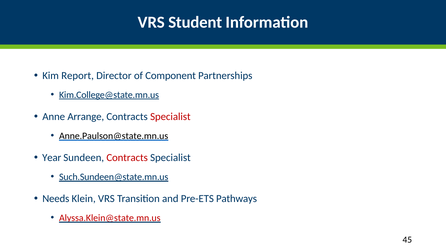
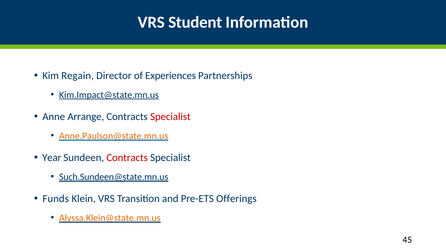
Report: Report -> Regain
Component: Component -> Experiences
Kim.College@state.mn.us: Kim.College@state.mn.us -> Kim.Impact@state.mn.us
Anne.Paulson@state.mn.us colour: black -> orange
Needs: Needs -> Funds
Pathways: Pathways -> Offerings
Alyssa.Klein@state.mn.us colour: red -> orange
